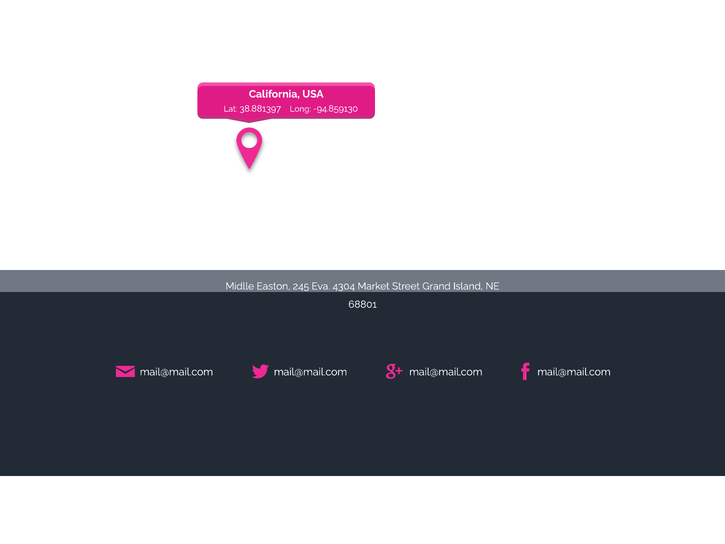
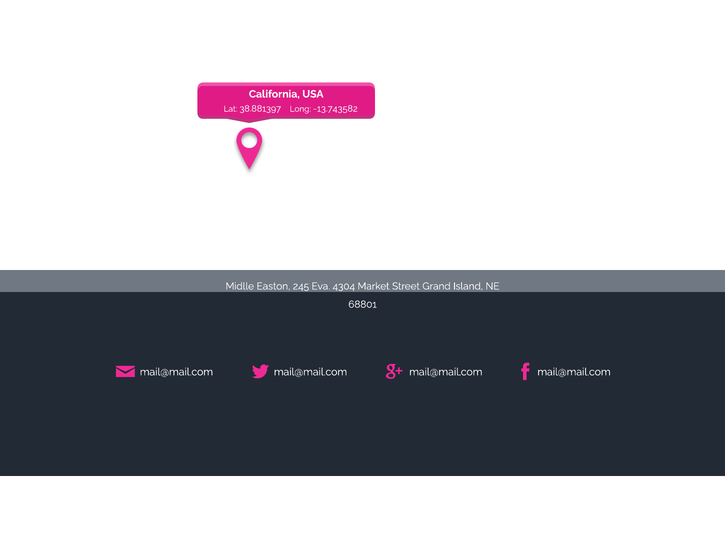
-94.859130: -94.859130 -> -13.743582
